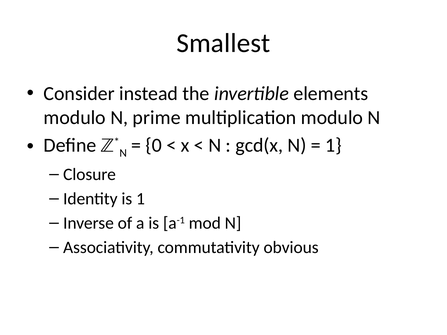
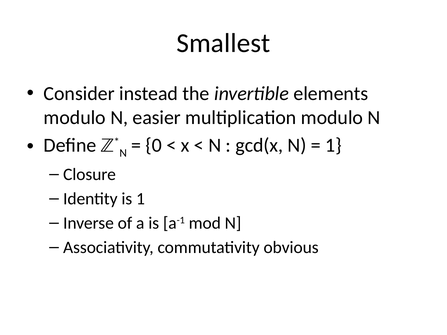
prime: prime -> easier
